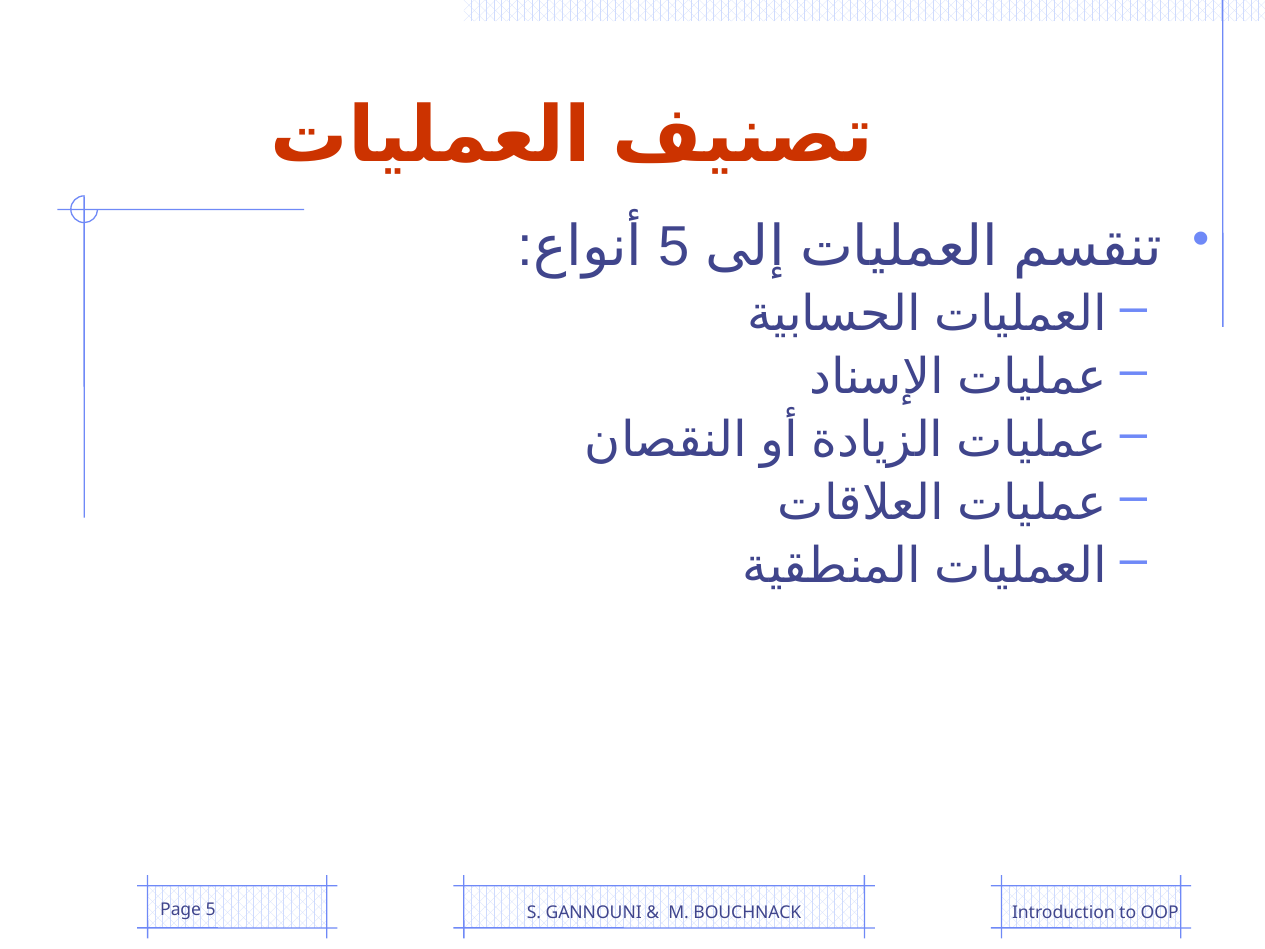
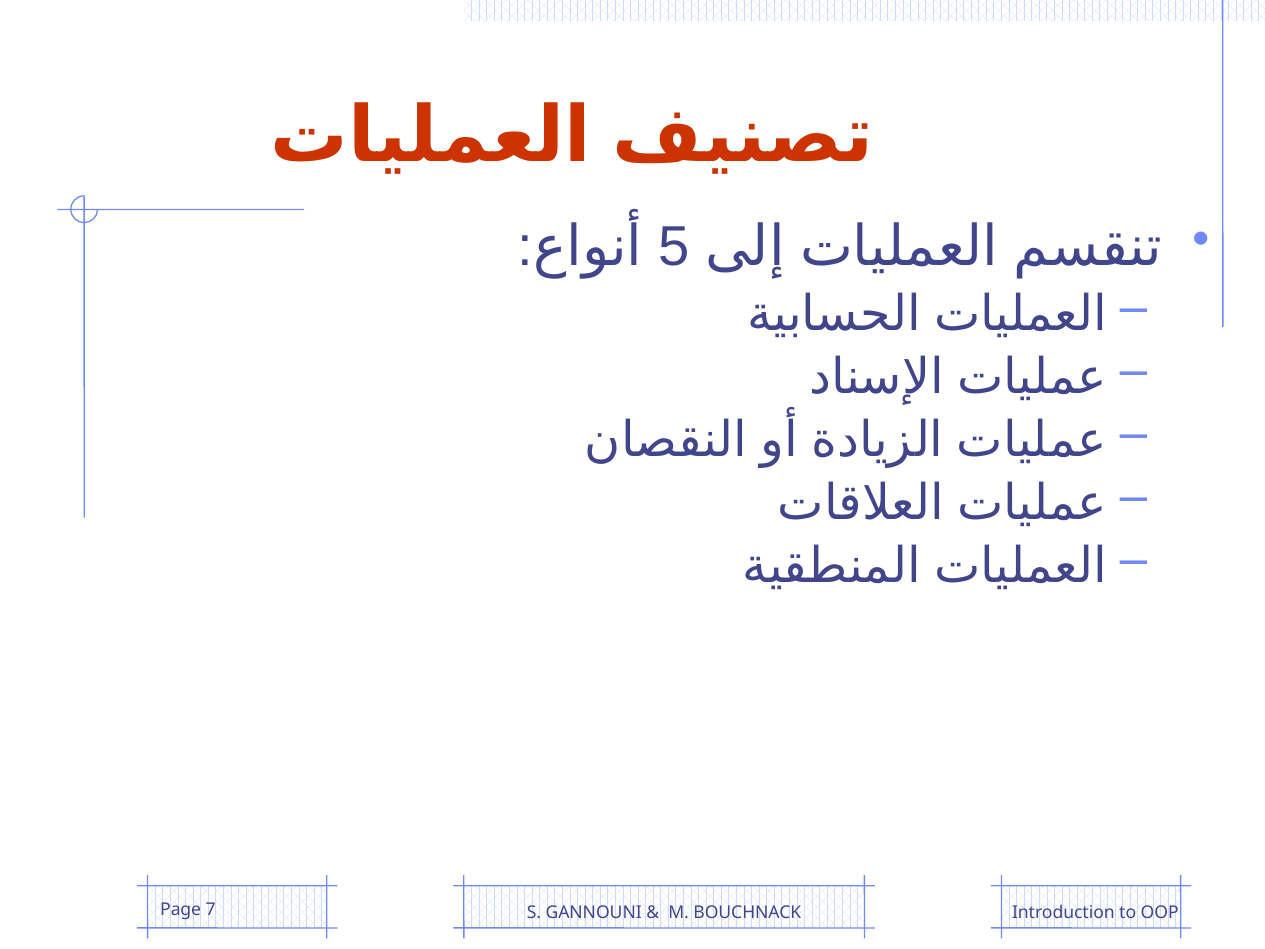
Page 5: 5 -> 7
